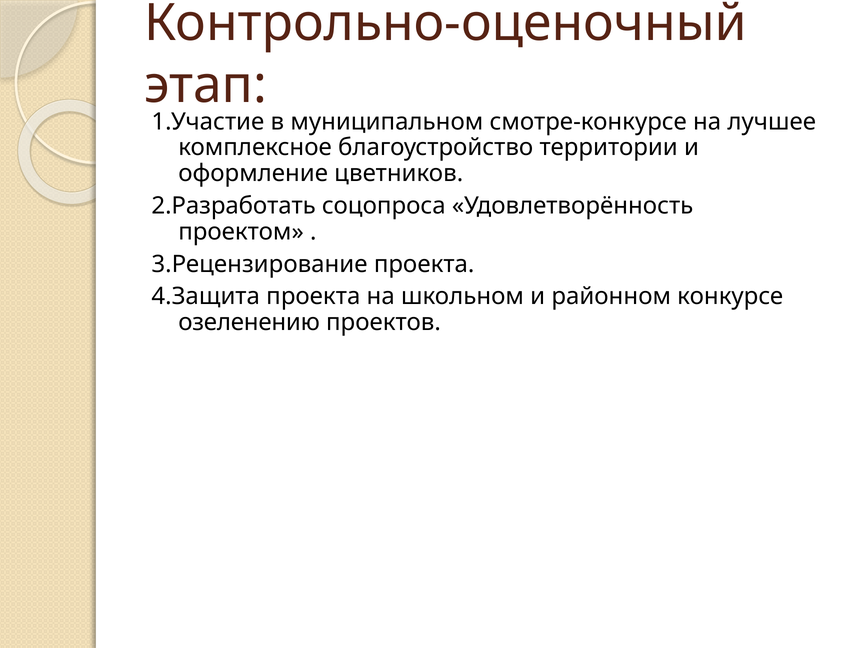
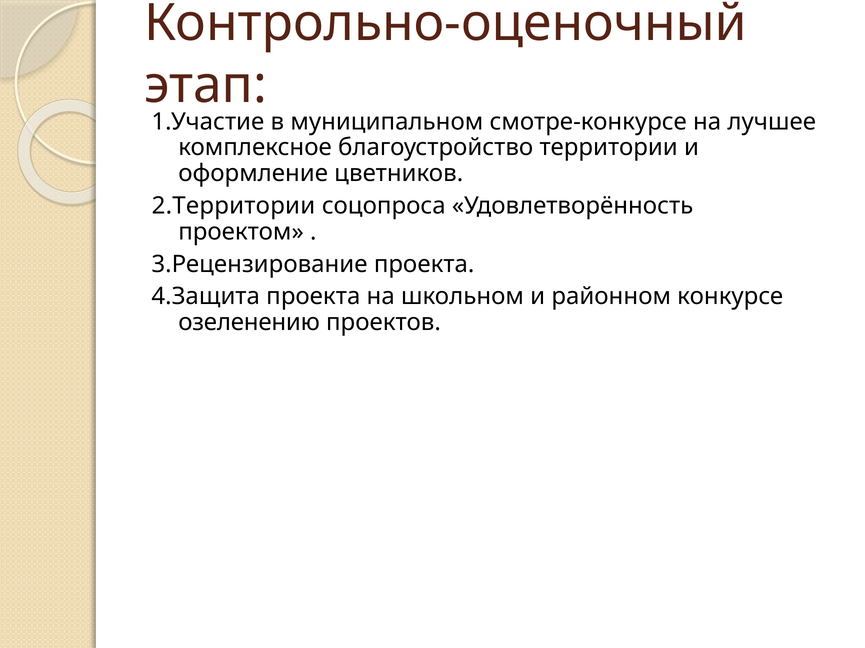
2.Разработать: 2.Разработать -> 2.Территории
